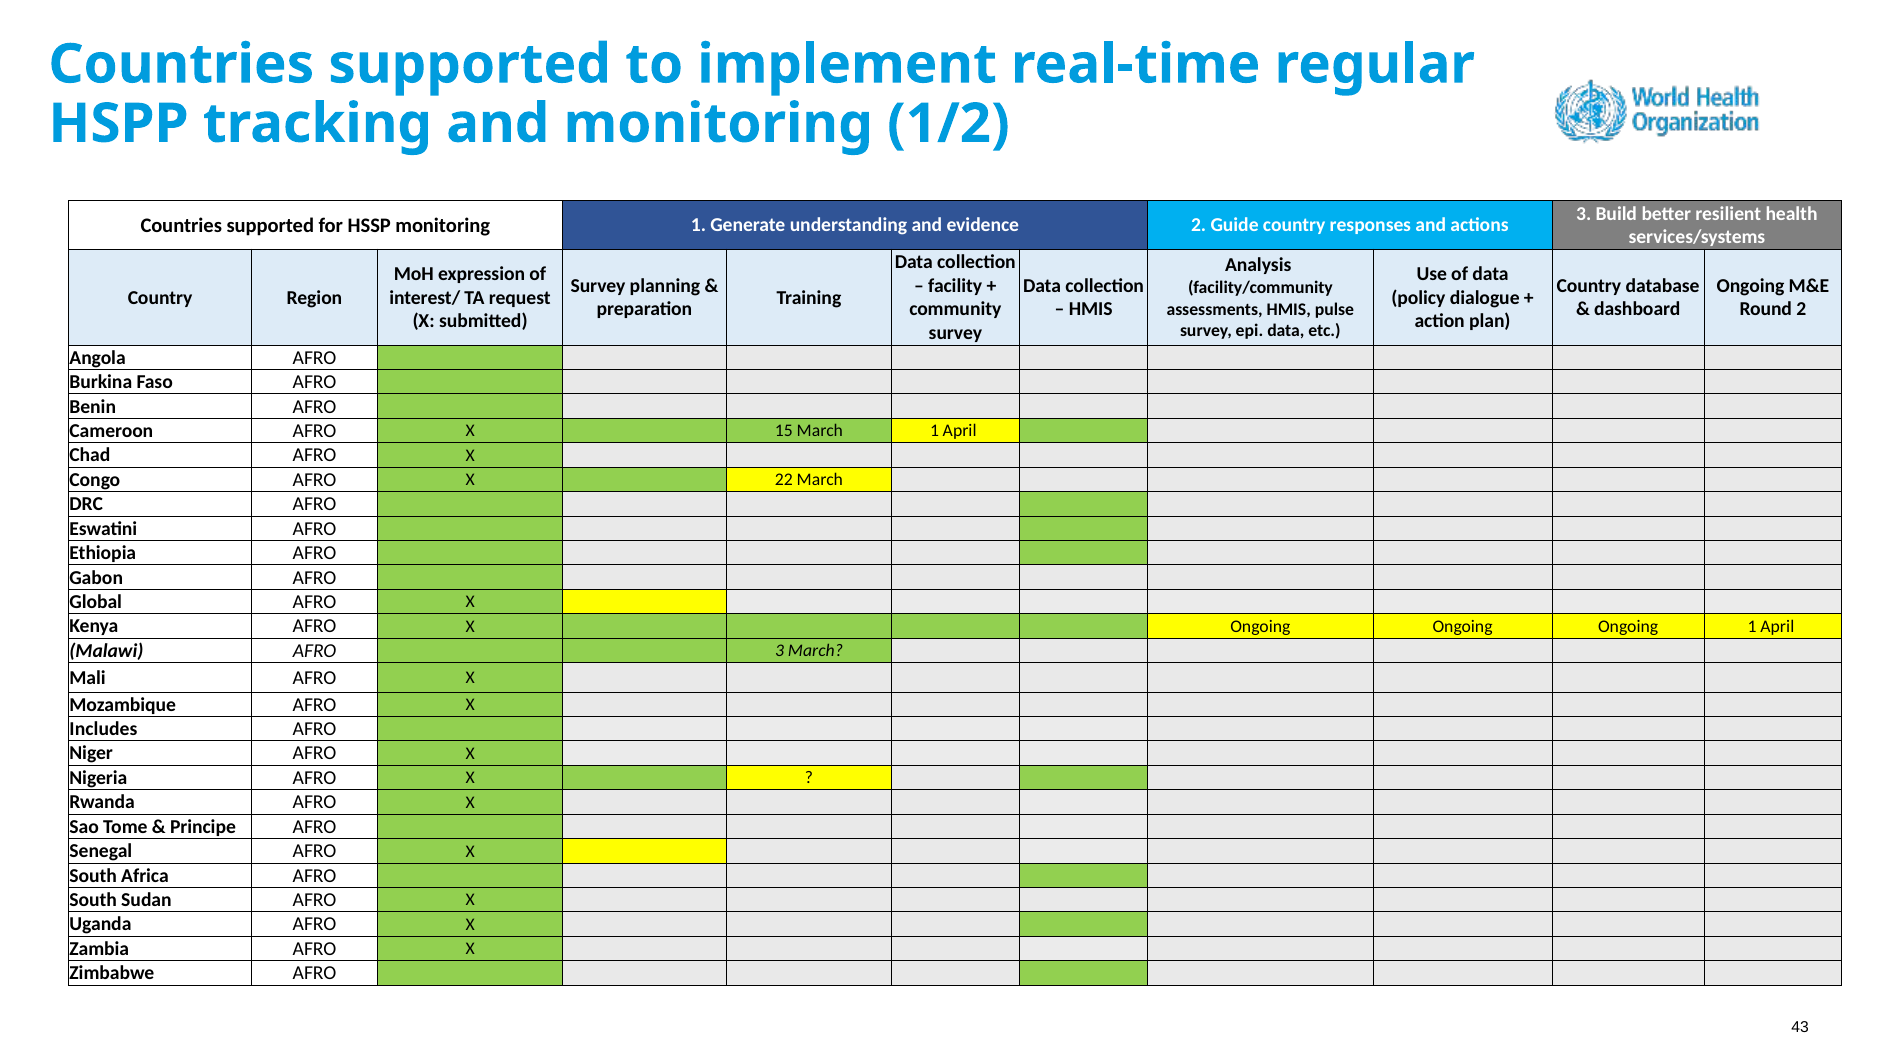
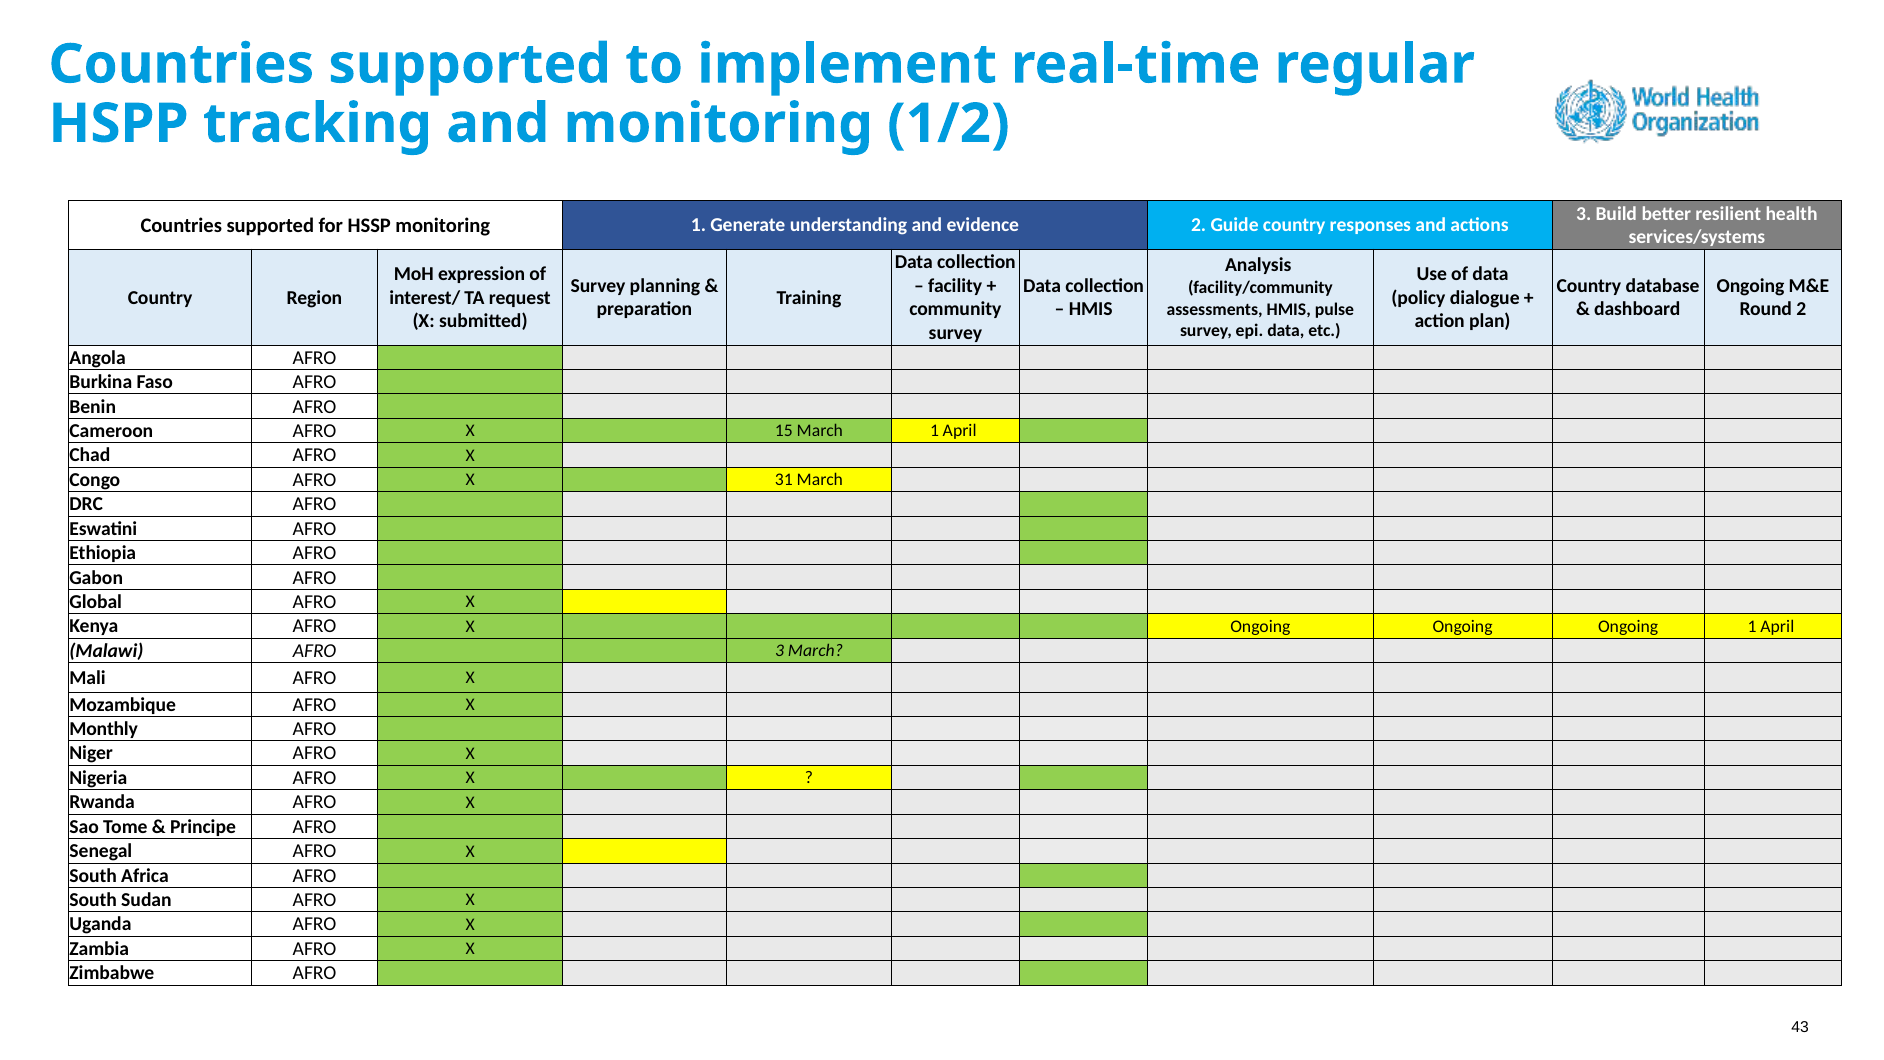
22: 22 -> 31
Includes: Includes -> Monthly
